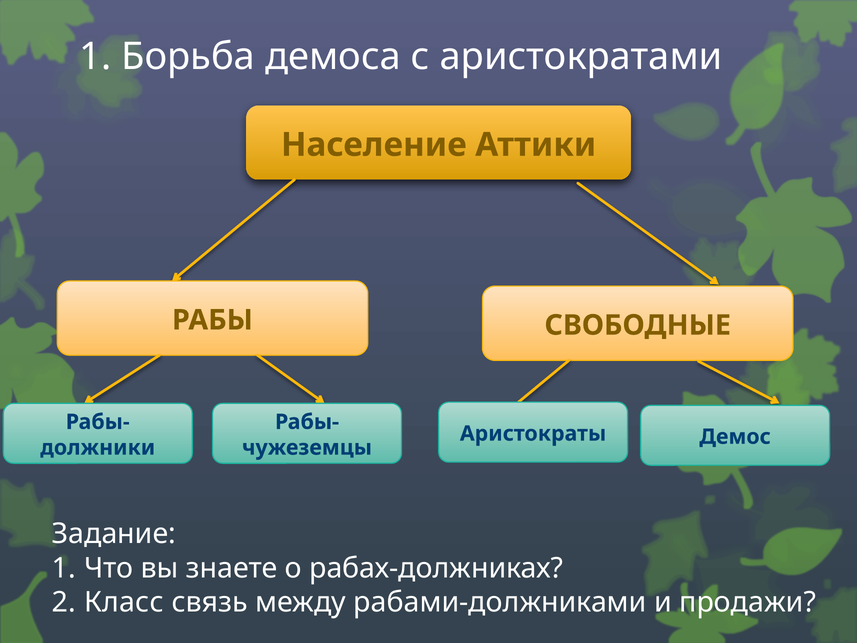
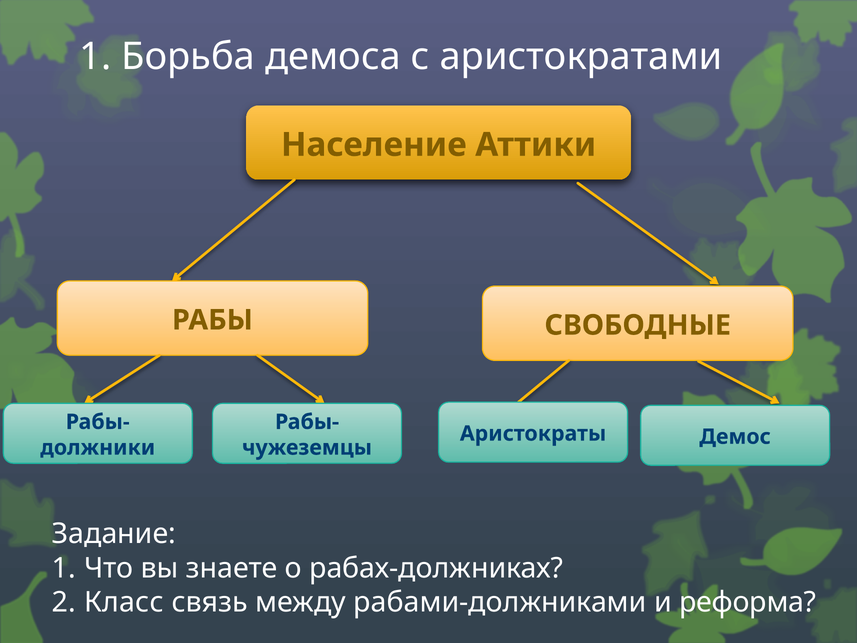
продажи: продажи -> реформа
